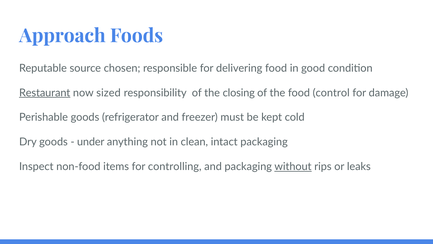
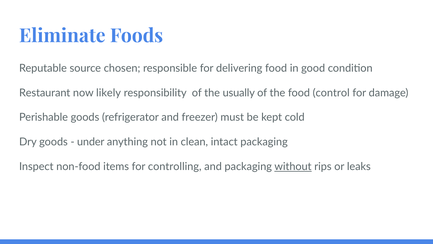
Approach: Approach -> Eliminate
Restaurant underline: present -> none
sized: sized -> likely
closing: closing -> usually
